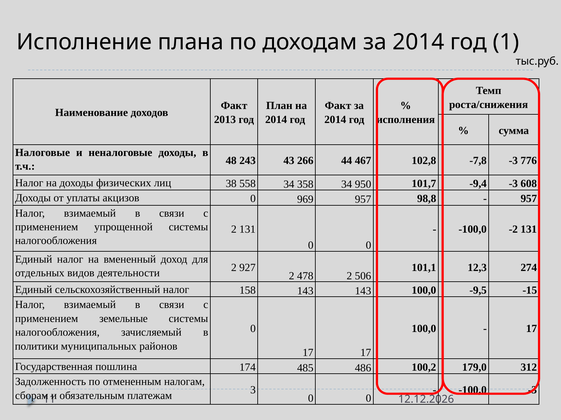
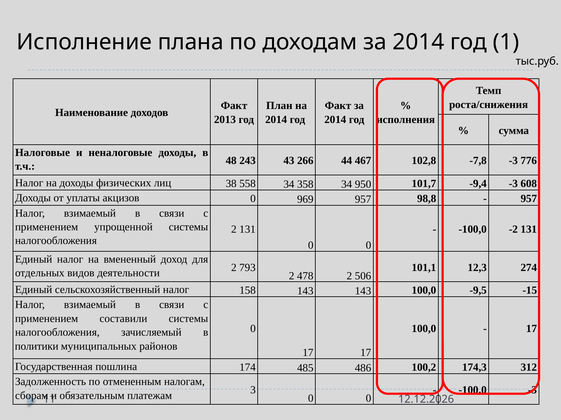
927: 927 -> 793
земельные: земельные -> составили
179,0: 179,0 -> 174,3
